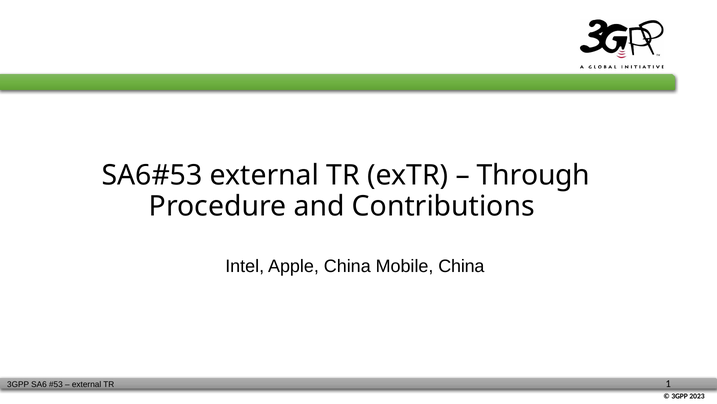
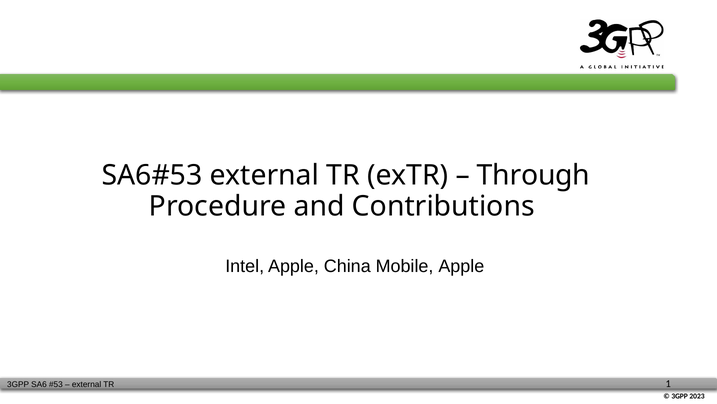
Mobile China: China -> Apple
